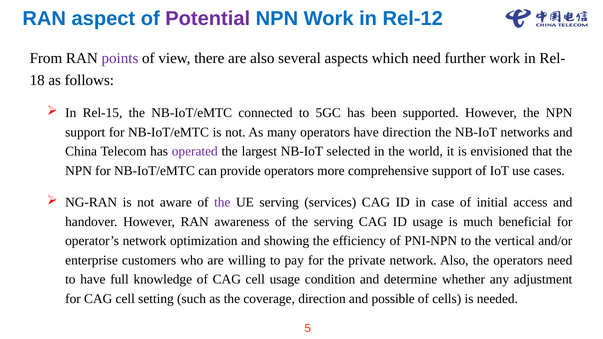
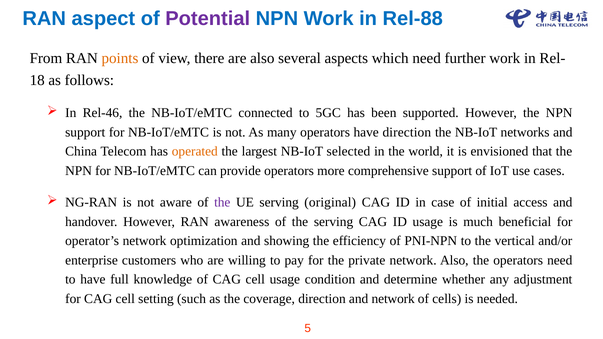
Rel-12: Rel-12 -> Rel-88
points colour: purple -> orange
Rel-15: Rel-15 -> Rel-46
operated colour: purple -> orange
services: services -> original
and possible: possible -> network
